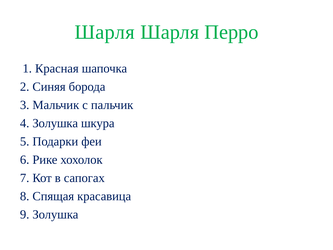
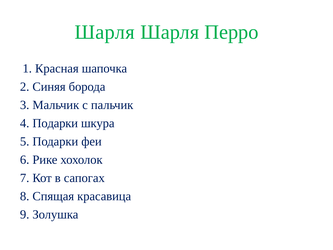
4 Золушка: Золушка -> Подарки
